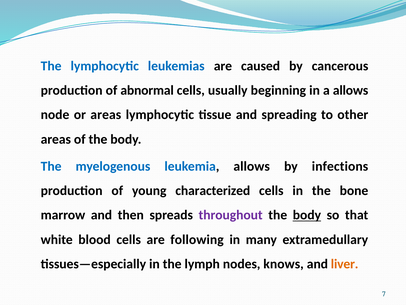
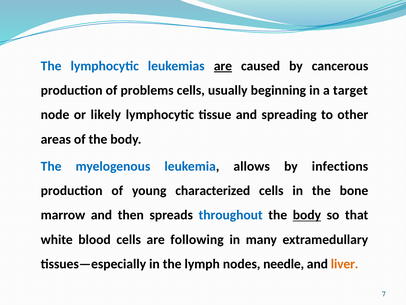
are at (223, 66) underline: none -> present
abnormal: abnormal -> problems
a allows: allows -> target
or areas: areas -> likely
throughout colour: purple -> blue
knows: knows -> needle
